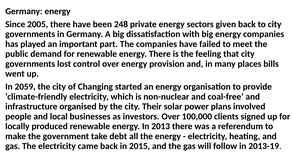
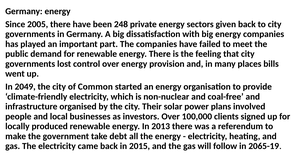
2059: 2059 -> 2049
Changing: Changing -> Common
2013-19: 2013-19 -> 2065-19
